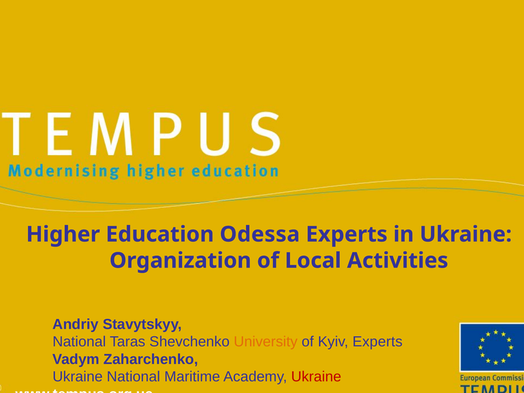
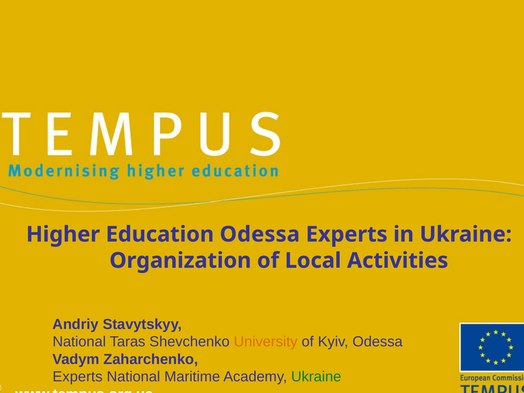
Kyiv Experts: Experts -> Odessa
Ukraine at (78, 377): Ukraine -> Experts
Ukraine at (316, 377) colour: red -> green
